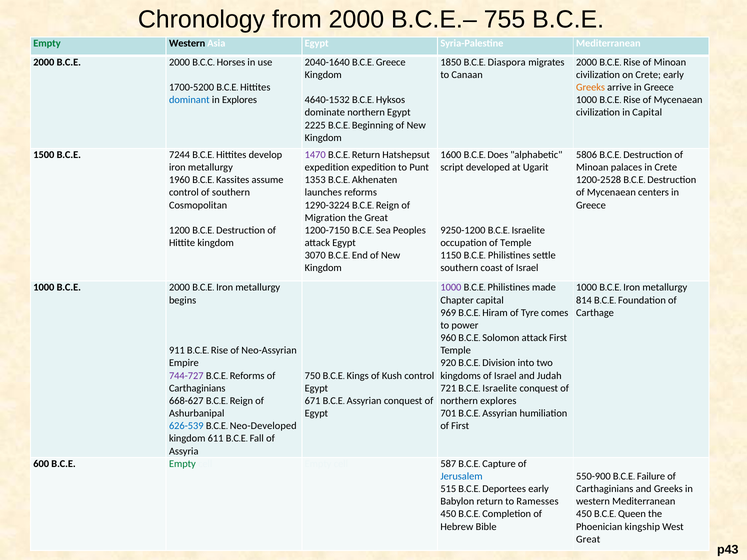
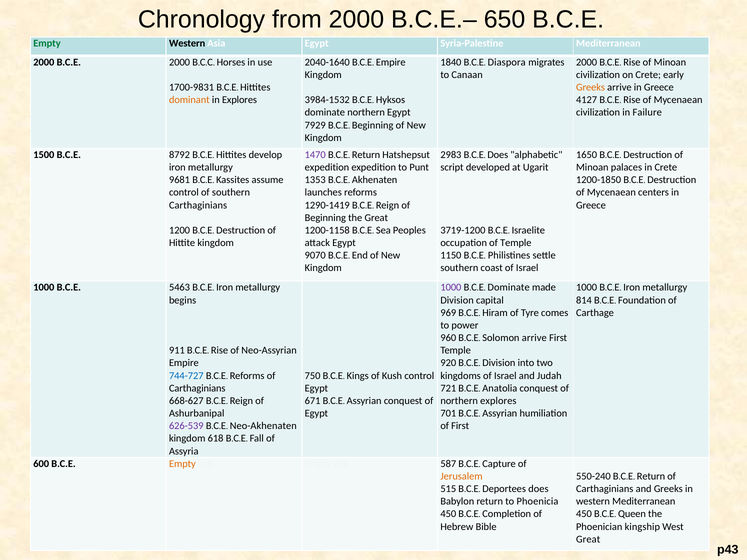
755: 755 -> 650
B.C.E Greece: Greece -> Empire
1850: 1850 -> 1840
1700-5200: 1700-5200 -> 1700-9831
dominant colour: blue -> orange
4640-1532: 4640-1532 -> 3984-1532
1000 at (587, 100): 1000 -> 4127
in Capital: Capital -> Failure
2225: 2225 -> 7929
7244: 7244 -> 8792
1600: 1600 -> 2983
5806: 5806 -> 1650
1960: 1960 -> 9681
1200-2528: 1200-2528 -> 1200-1850
Cosmopolitan at (198, 205): Cosmopolitan -> Carthaginians
1290-3224: 1290-3224 -> 1290-1419
Migration at (325, 218): Migration -> Beginning
1200-7150: 1200-7150 -> 1200-1158
9250-1200: 9250-1200 -> 3719-1200
3070: 3070 -> 9070
1000 B.C.E 2000: 2000 -> 5463
Philistines at (509, 288): Philistines -> Dominate
Chapter at (457, 300): Chapter -> Division
Solomon attack: attack -> arrive
744-727 colour: purple -> blue
721 B.C.E Israelite: Israelite -> Anatolia
626-539 colour: blue -> purple
Neo-Developed: Neo-Developed -> Neo-Akhenaten
611: 611 -> 618
Empty at (182, 464) colour: green -> orange
Jerusalem colour: blue -> orange
550-900: 550-900 -> 550-240
Failure at (651, 477): Failure -> Return
Deportees early: early -> does
Ramesses: Ramesses -> Phoenicia
